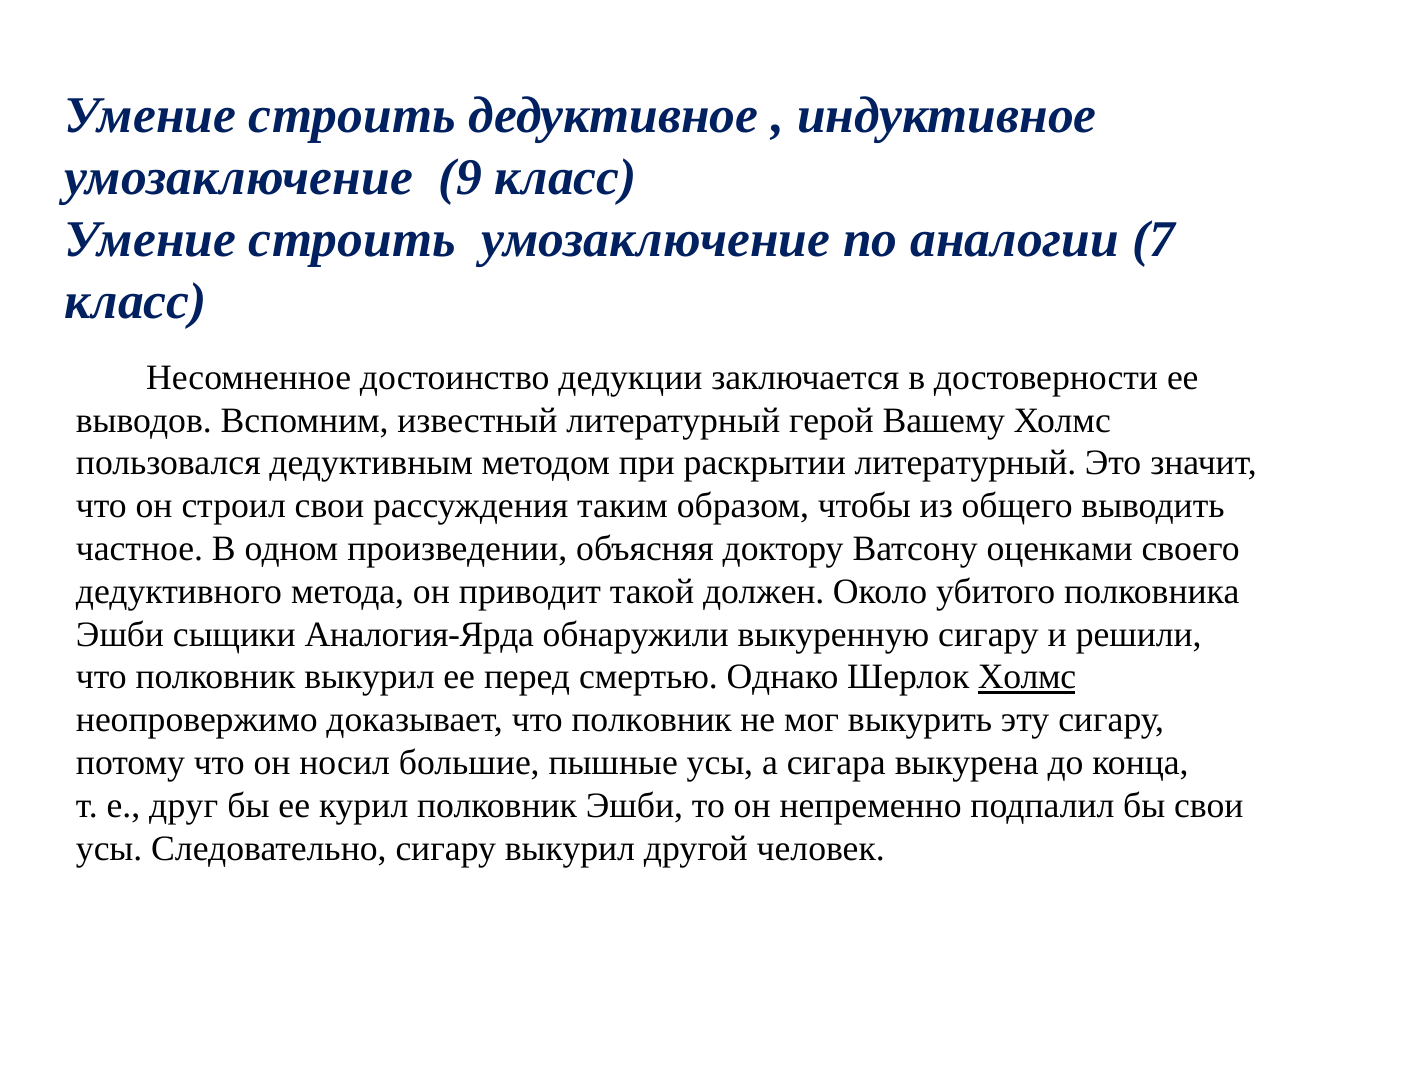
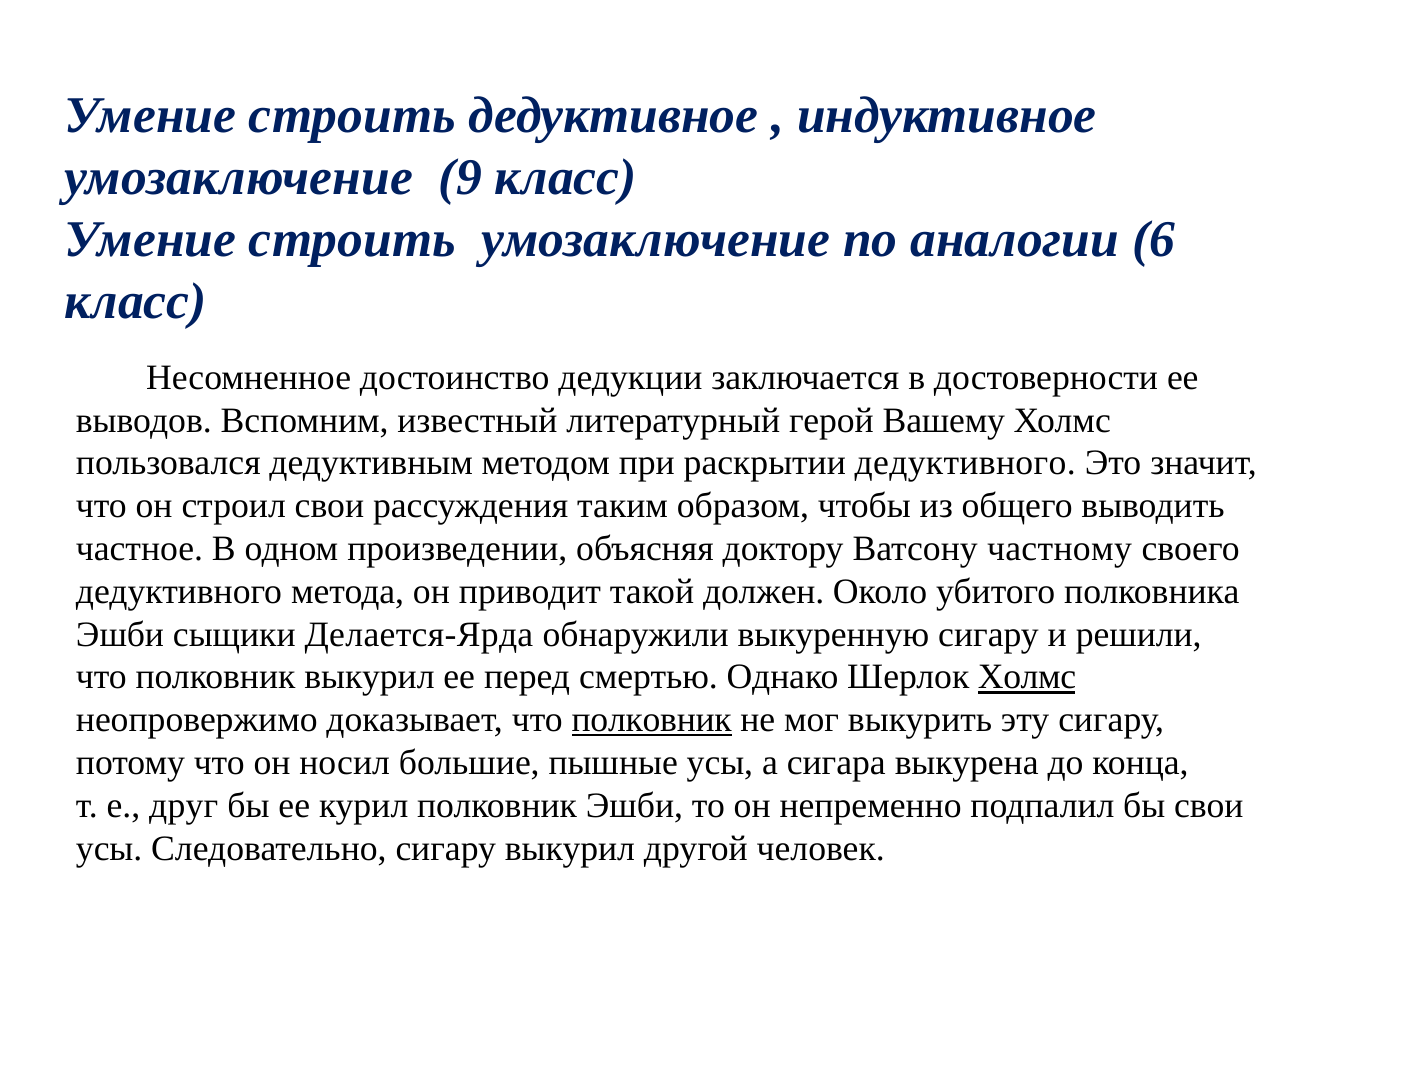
7: 7 -> 6
раскрытии литературный: литературный -> дедуктивного
оценками: оценками -> частному
Аналогия-Ярда: Аналогия-Ярда -> Делается-Ярда
полковник at (652, 720) underline: none -> present
